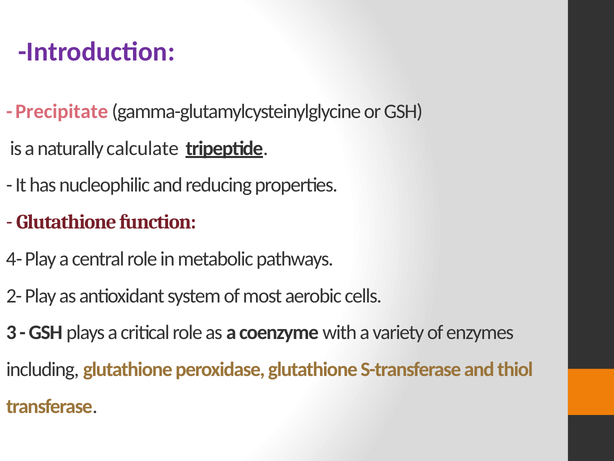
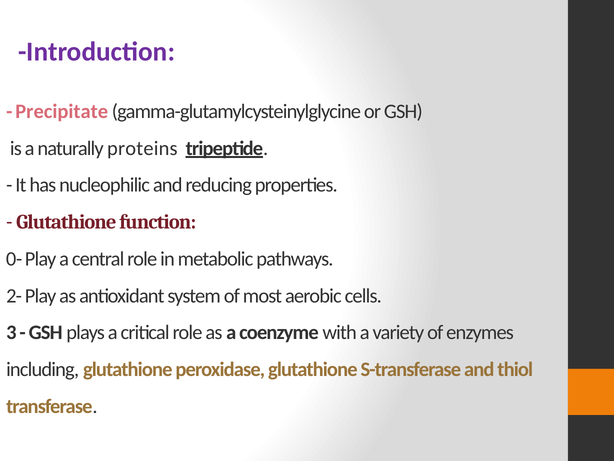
calculate: calculate -> proteins
4-: 4- -> 0-
